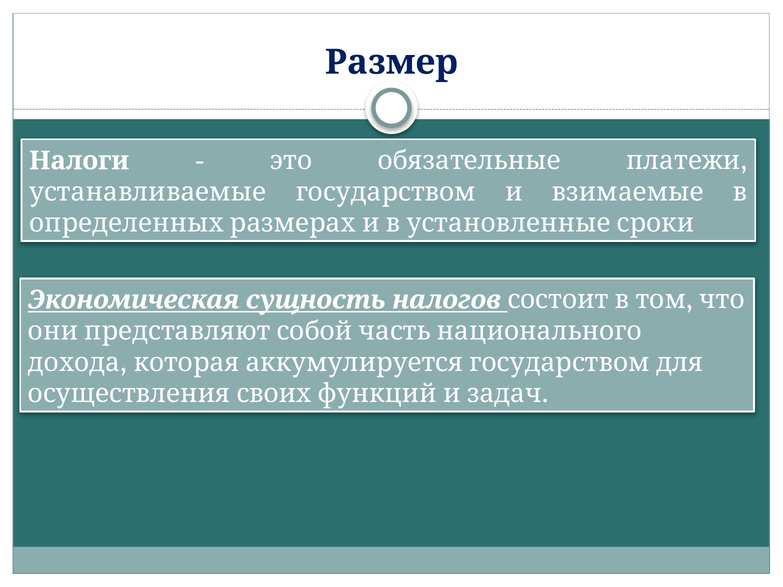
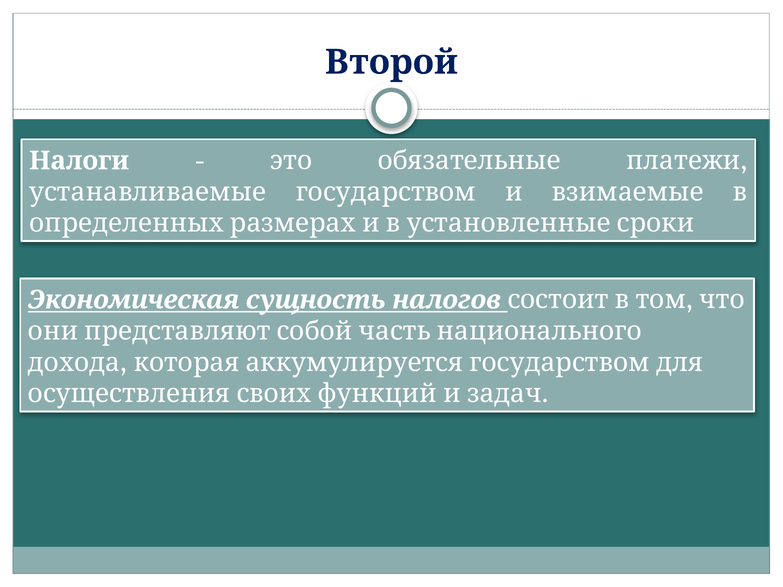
Размер: Размер -> Второй
